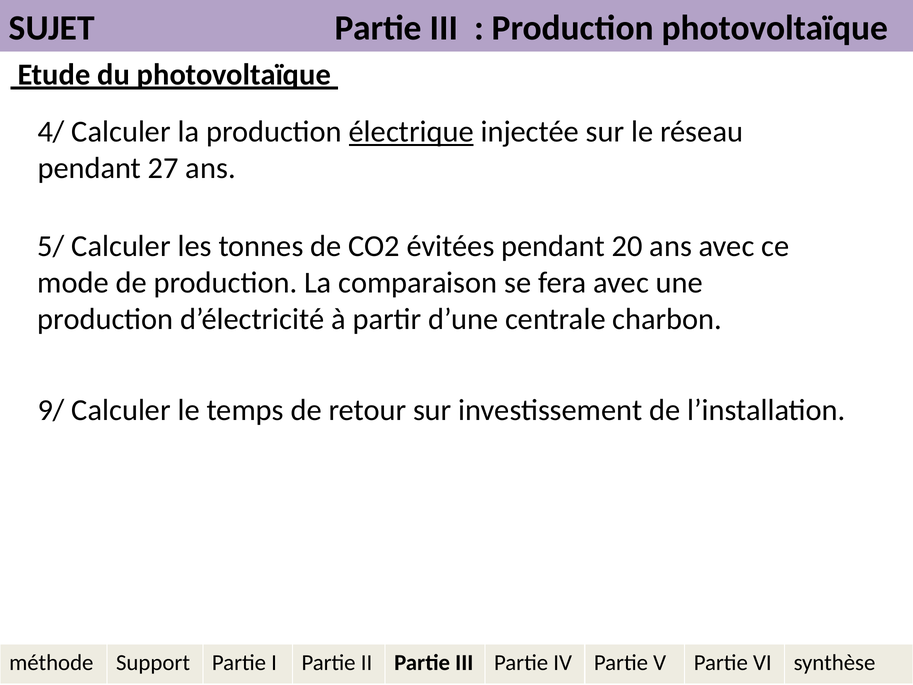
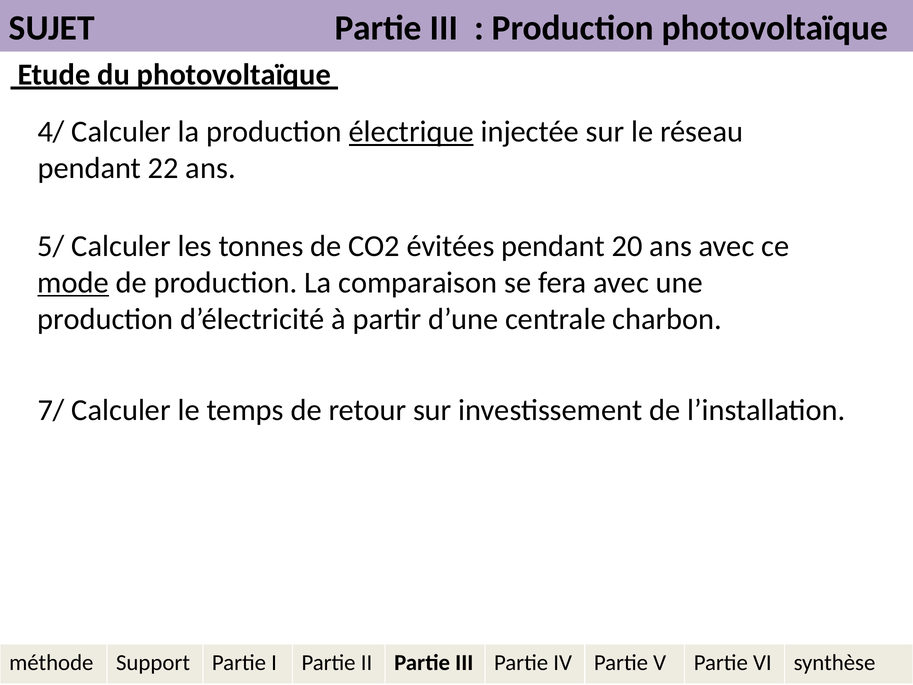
27: 27 -> 22
mode underline: none -> present
9/: 9/ -> 7/
